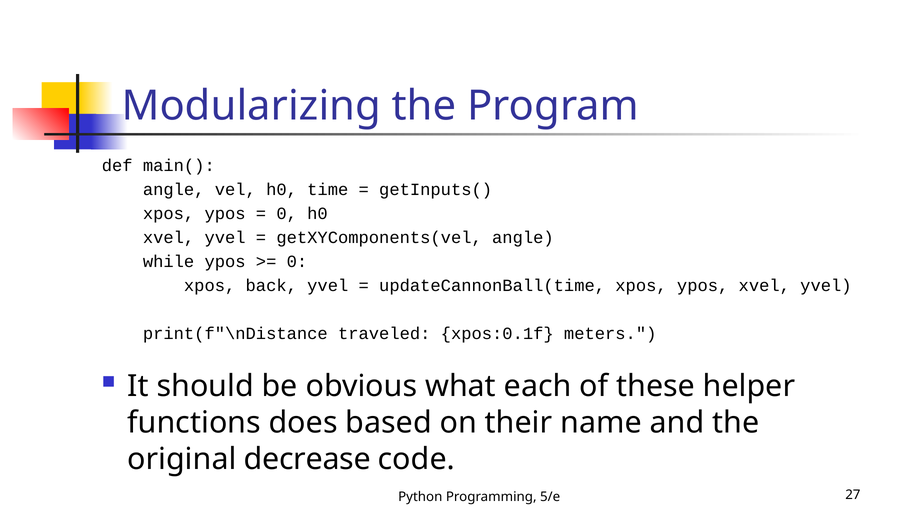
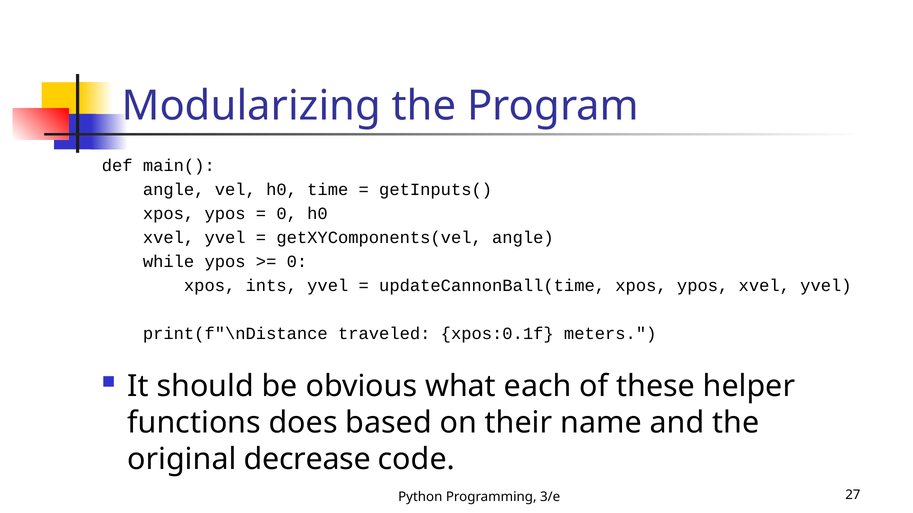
back: back -> ints
5/e: 5/e -> 3/e
